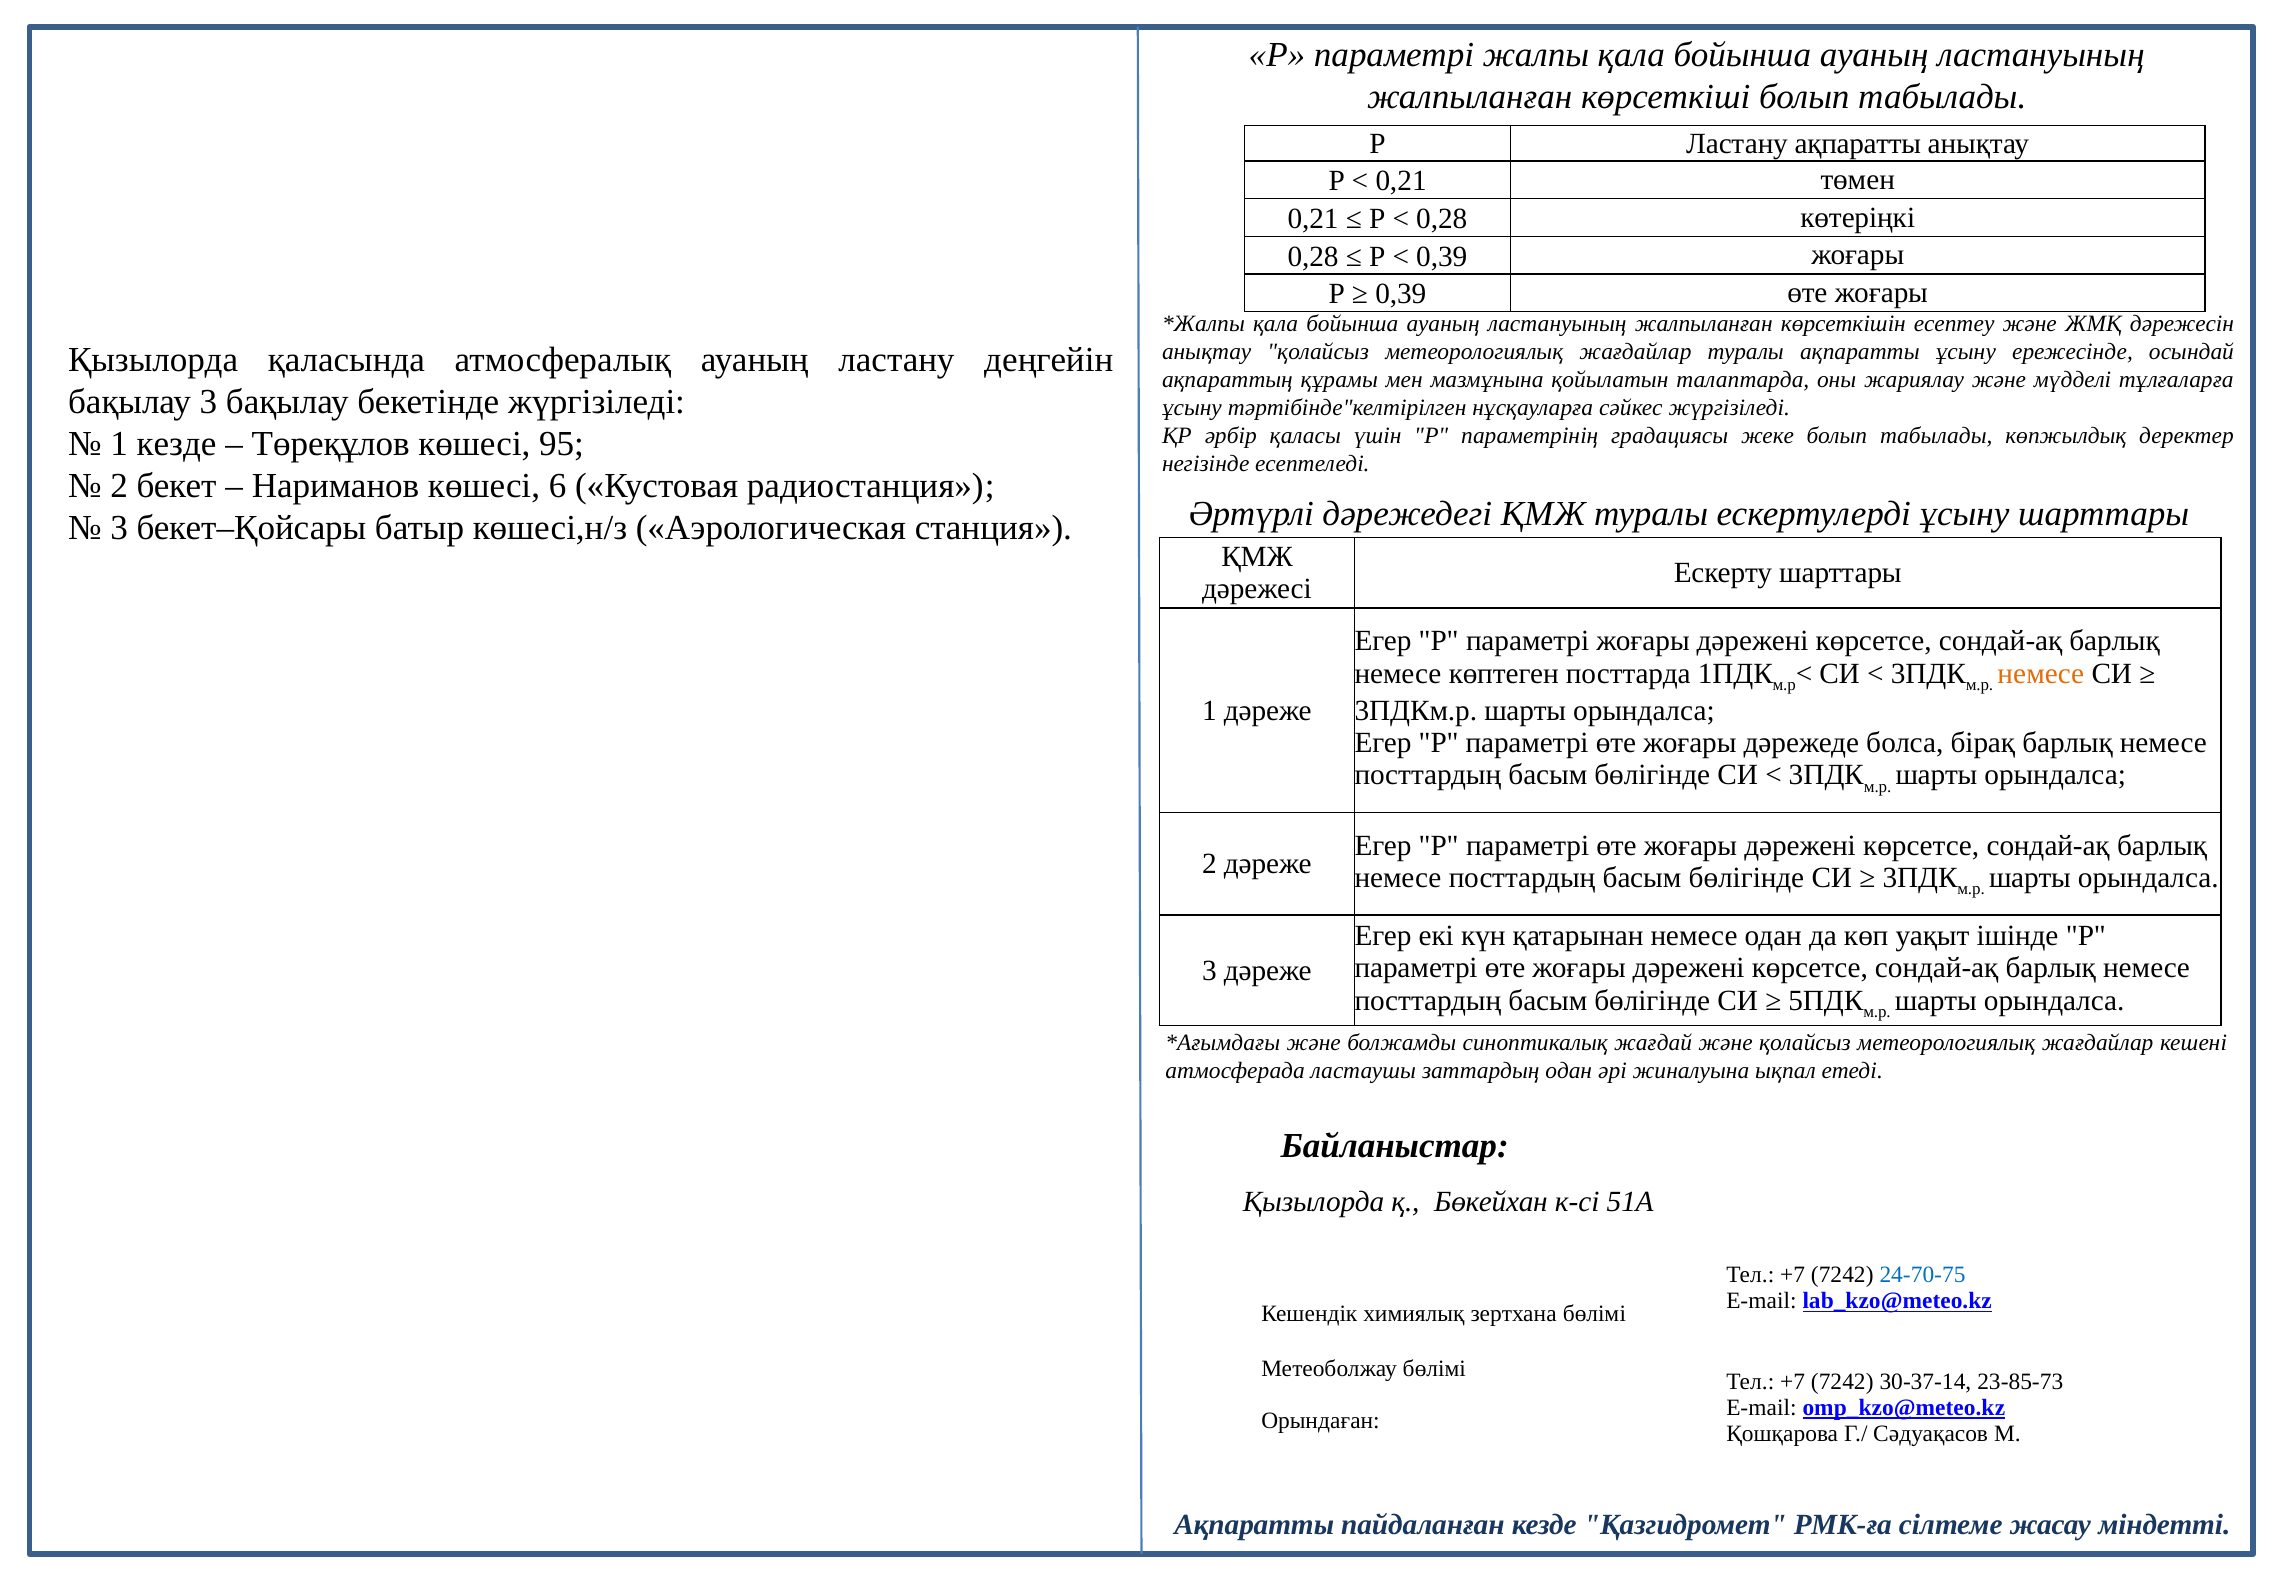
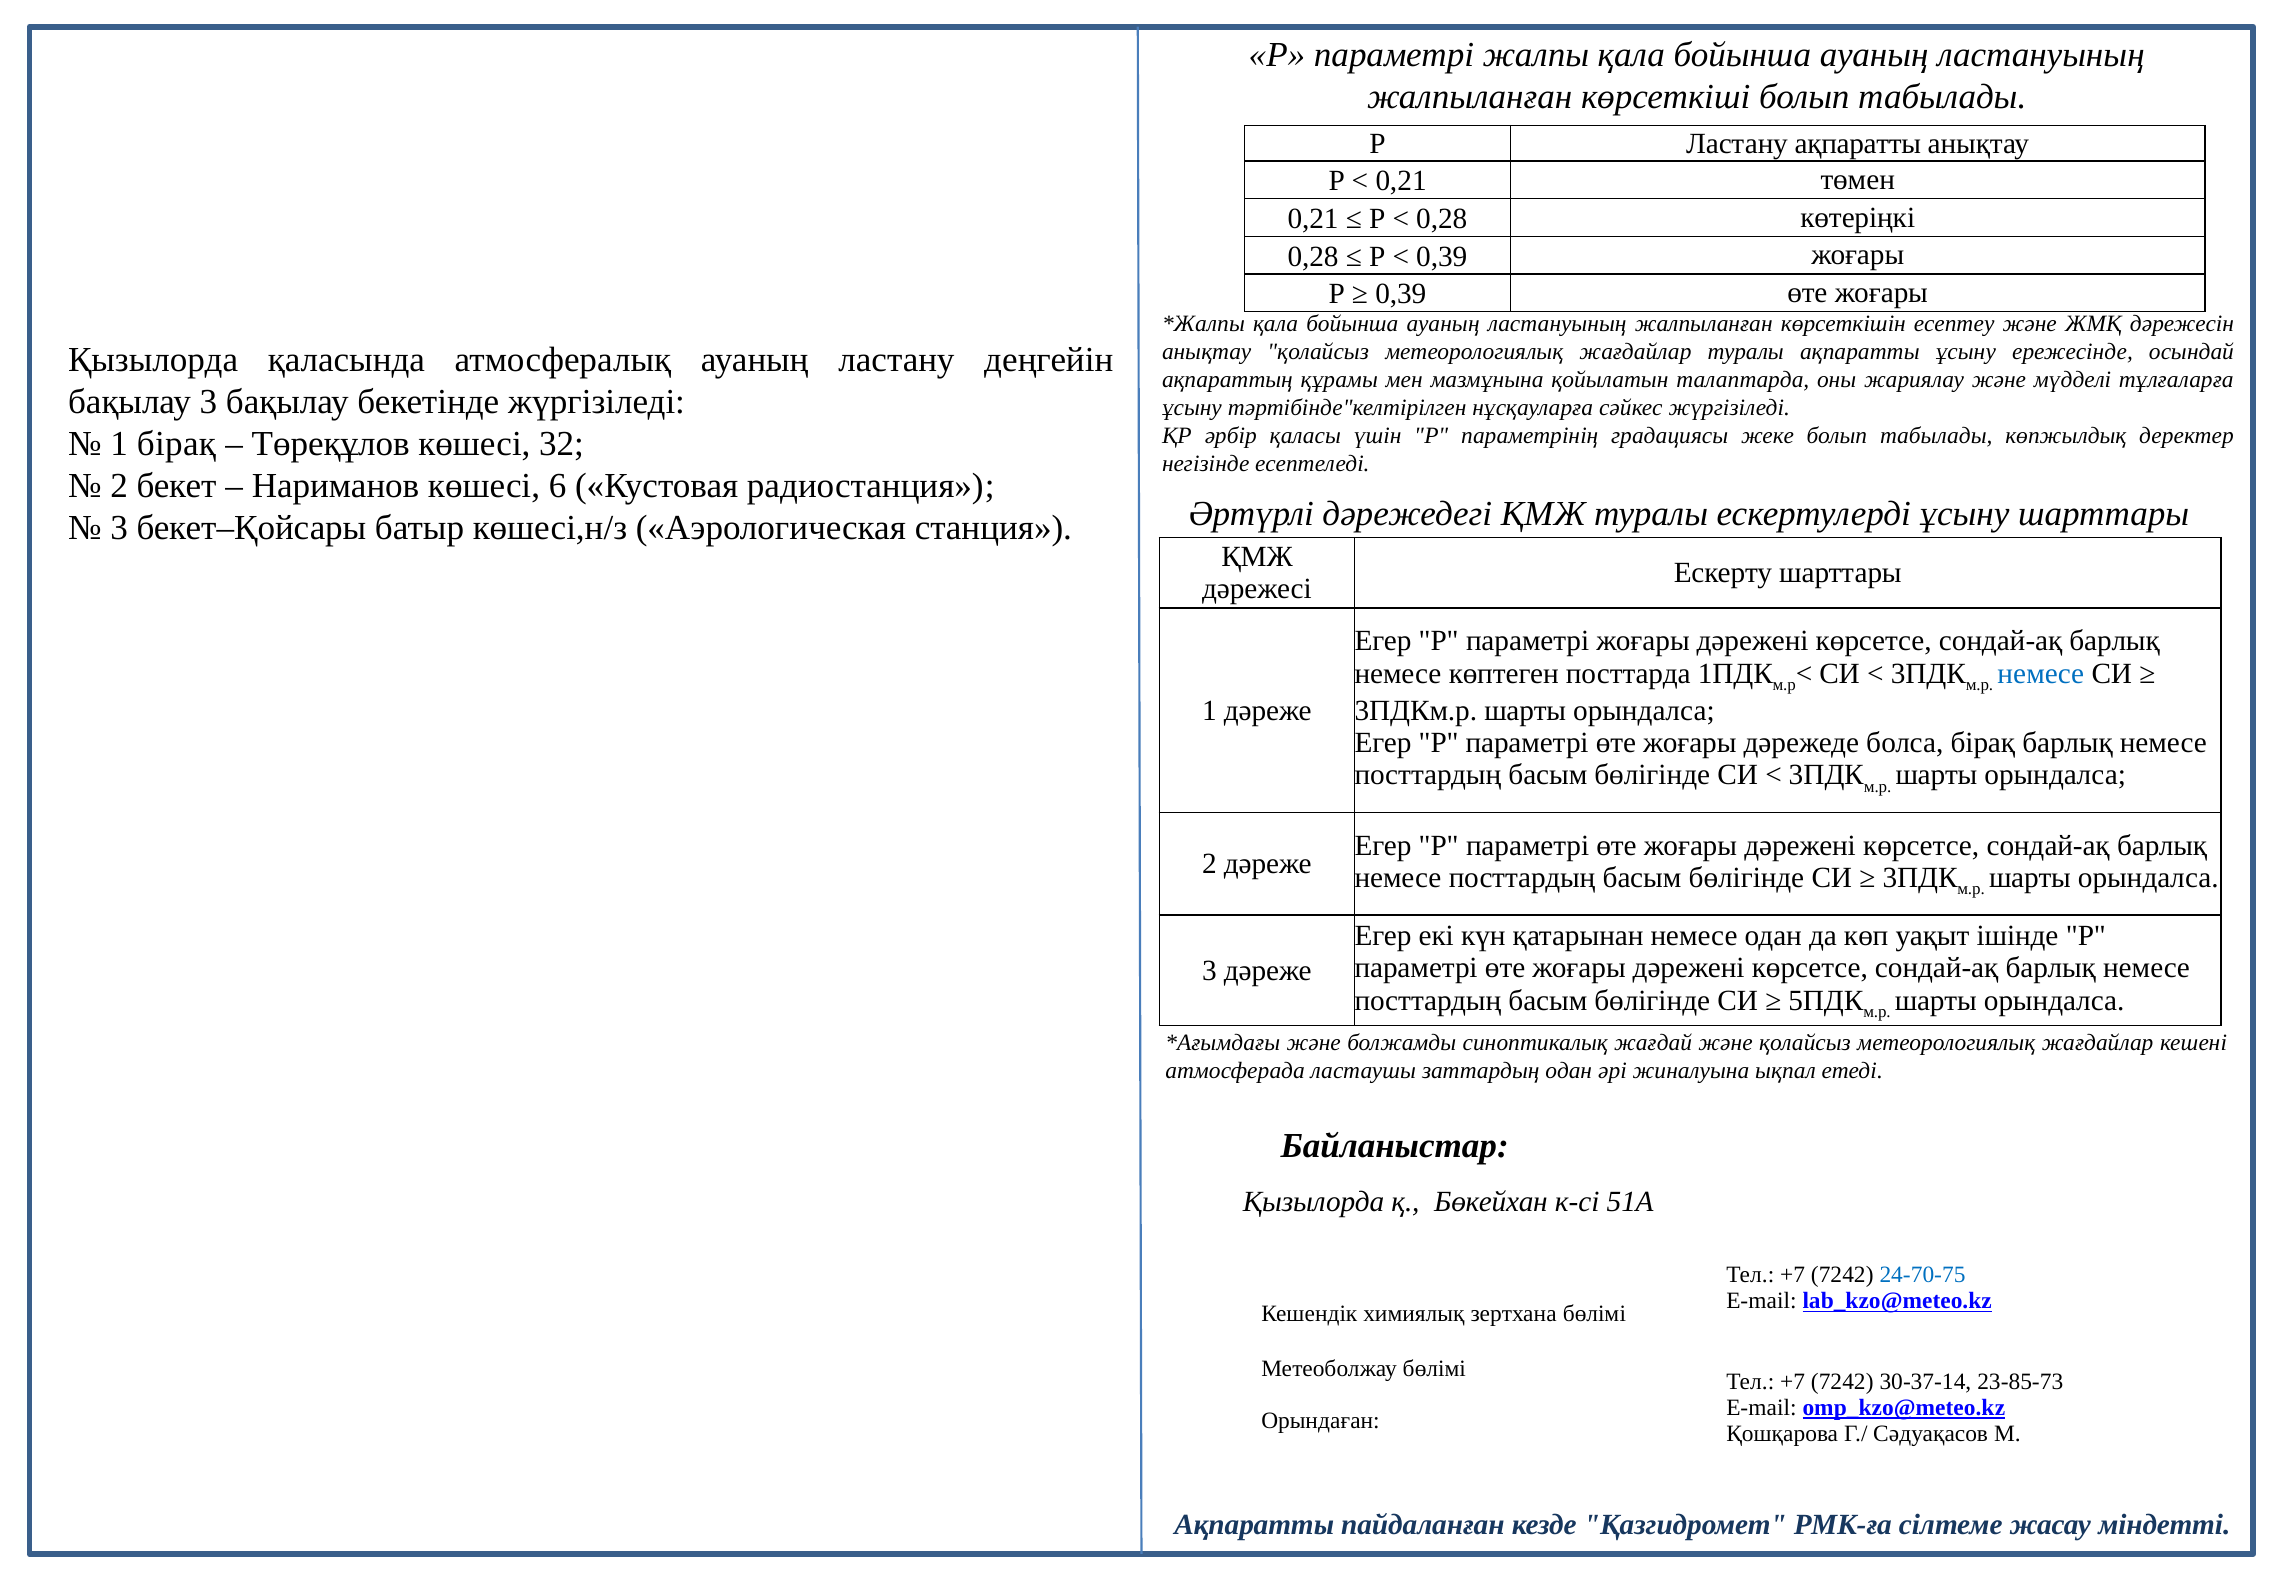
1 кезде: кезде -> бірақ
95: 95 -> 32
немесе at (2041, 673) colour: orange -> blue
